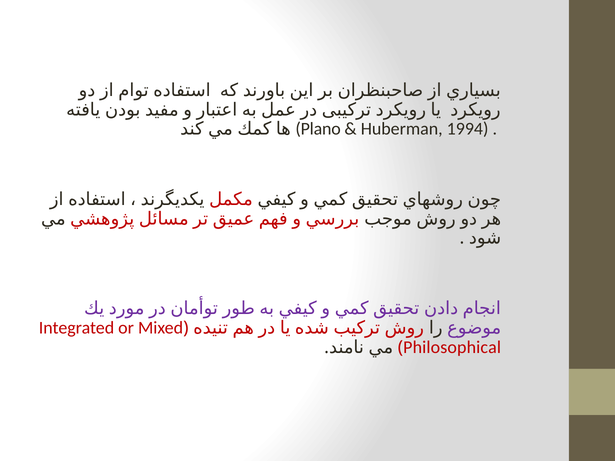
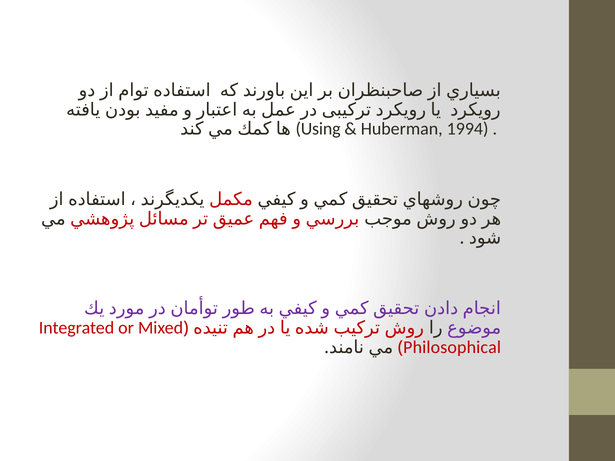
Plano: Plano -> Using
